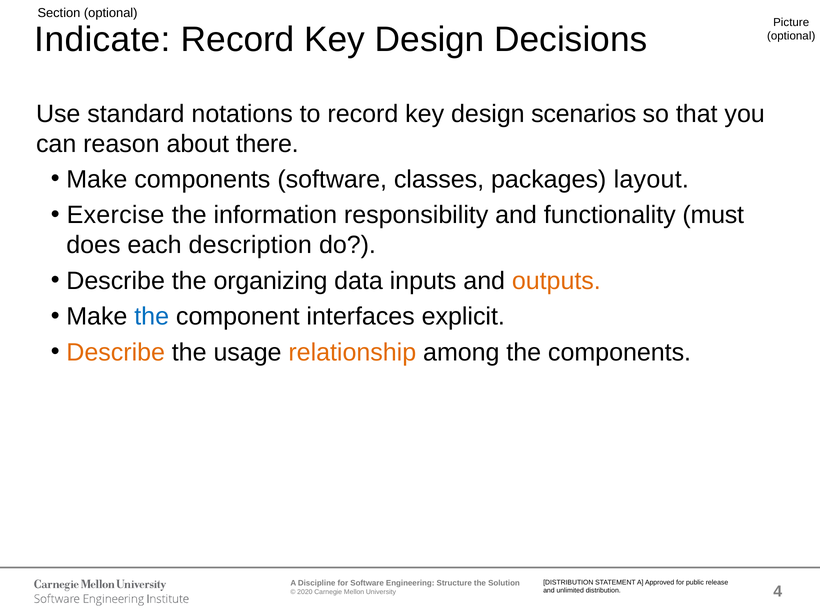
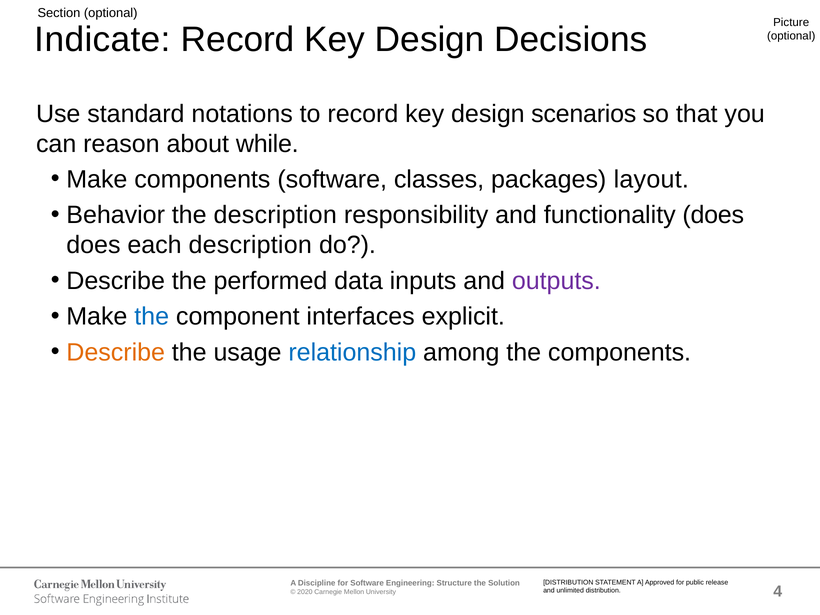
there: there -> while
Exercise: Exercise -> Behavior
the information: information -> description
functionality must: must -> does
organizing: organizing -> performed
outputs colour: orange -> purple
relationship colour: orange -> blue
